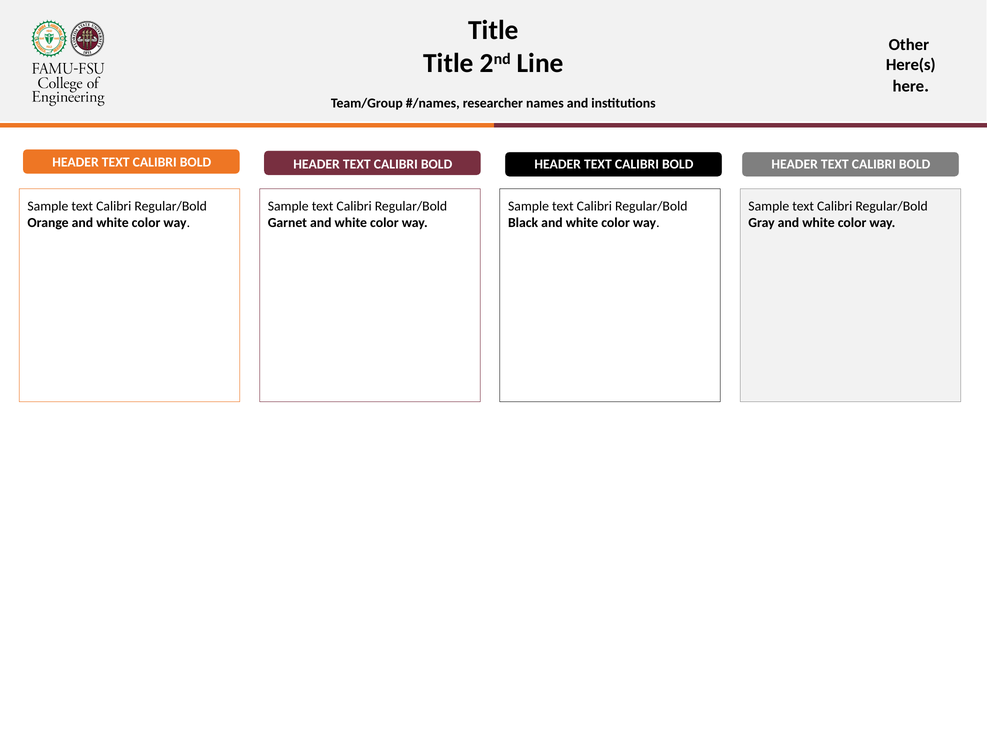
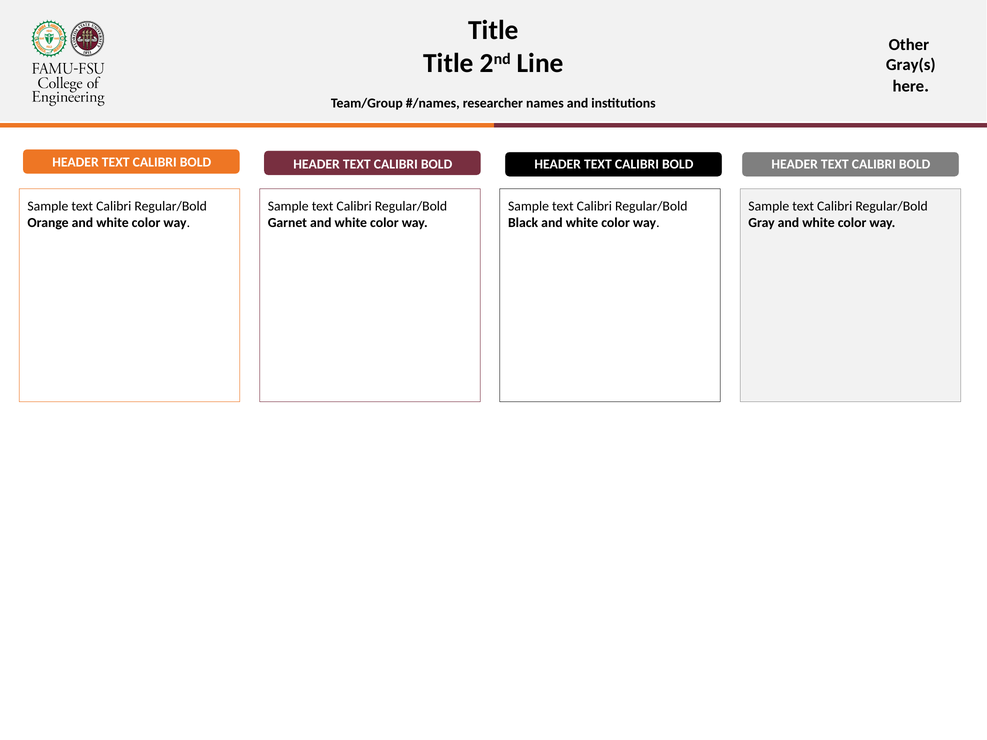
Here(s: Here(s -> Gray(s
